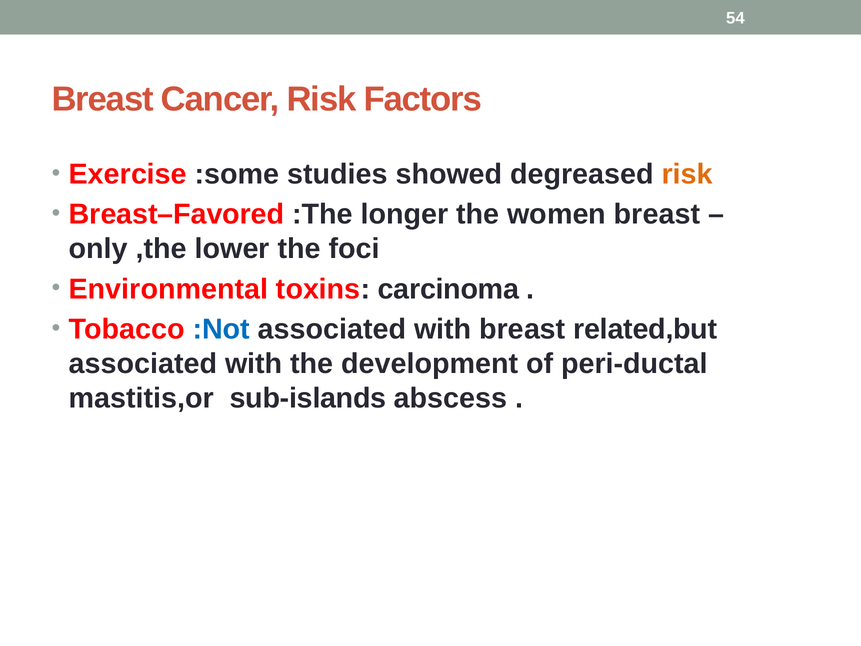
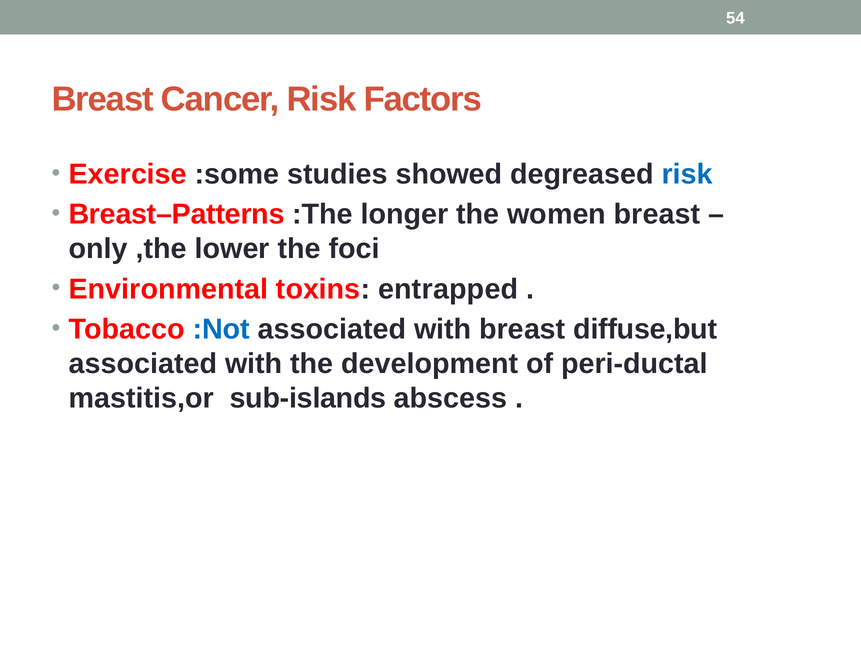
risk at (687, 174) colour: orange -> blue
Breast–Favored: Breast–Favored -> Breast–Patterns
carcinoma: carcinoma -> entrapped
related,but: related,but -> diffuse,but
